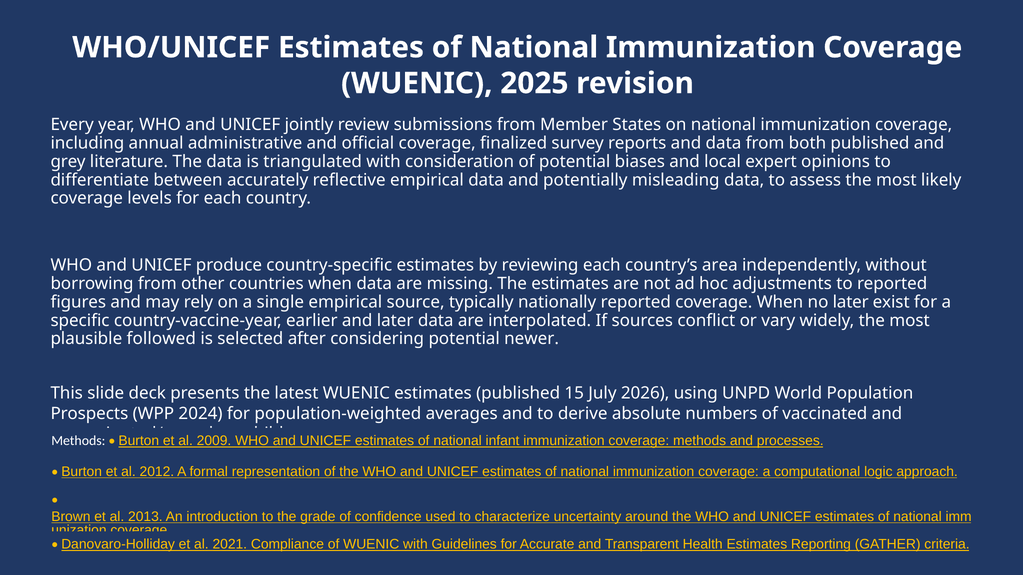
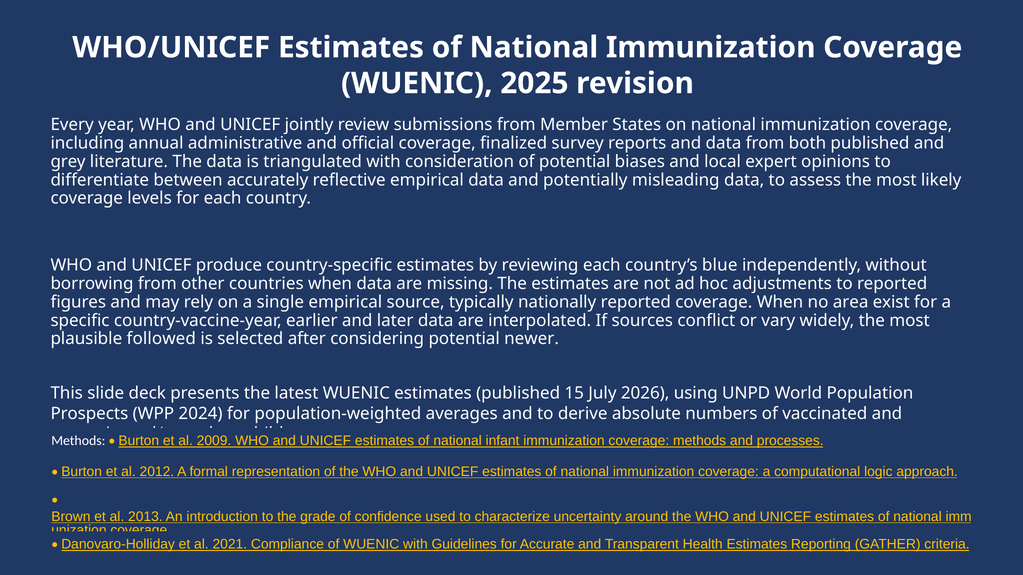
area: area -> blue
no later: later -> area
